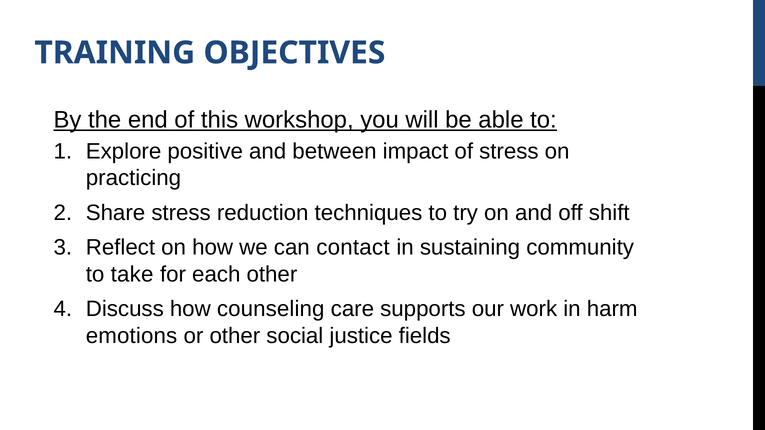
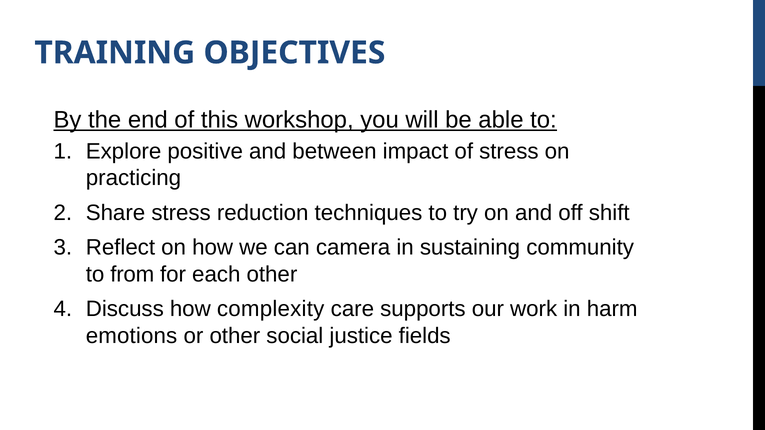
contact: contact -> camera
take: take -> from
counseling: counseling -> complexity
